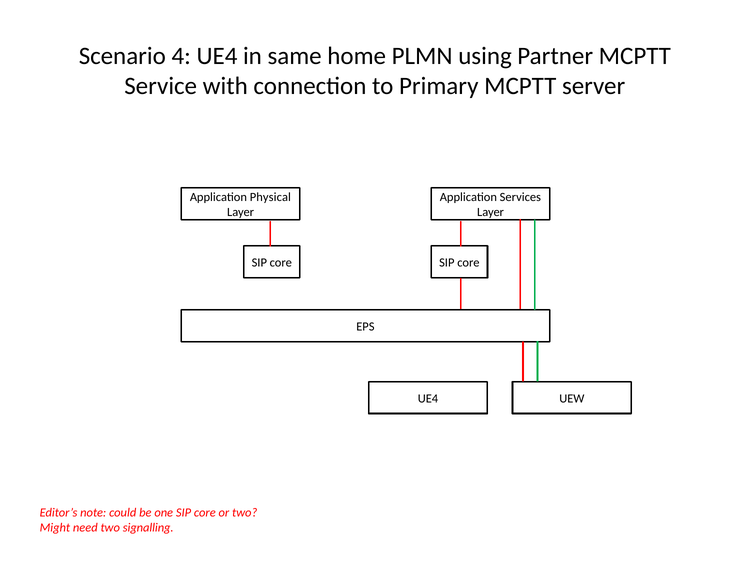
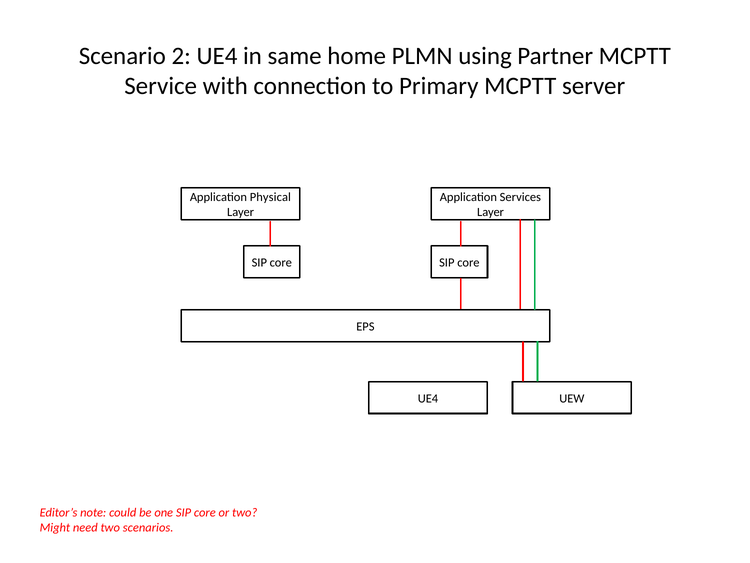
4: 4 -> 2
signalling: signalling -> scenarios
